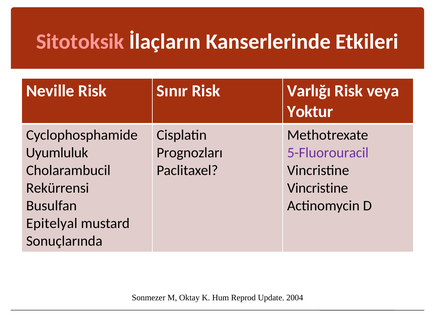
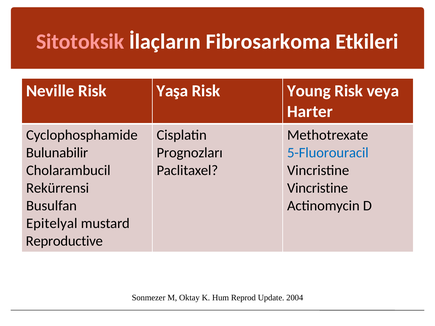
Kanserlerinde: Kanserlerinde -> Fibrosarkoma
Sınır: Sınır -> Yaşa
Varlığı: Varlığı -> Young
Yoktur: Yoktur -> Harter
Uyumluluk: Uyumluluk -> Bulunabilir
5-Fluorouracil colour: purple -> blue
Sonuçlarında: Sonuçlarında -> Reproductive
